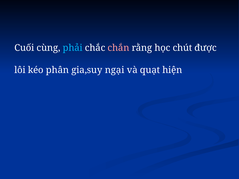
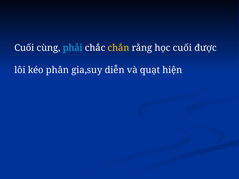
chắn colour: pink -> yellow
học chút: chút -> cuối
ngại: ngại -> diễn
